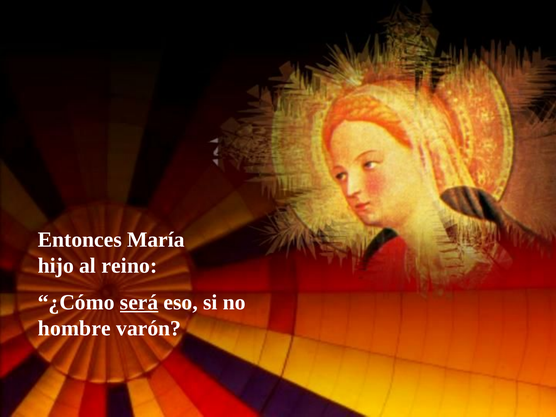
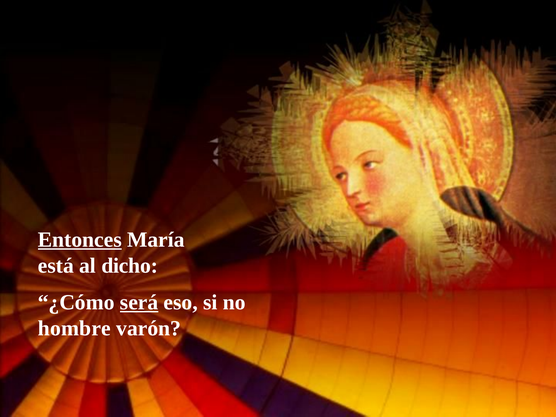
Entonces underline: none -> present
hijo: hijo -> está
reino: reino -> dicho
